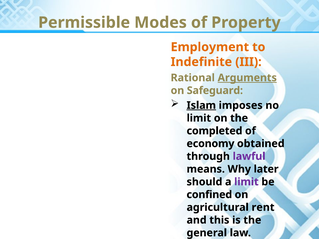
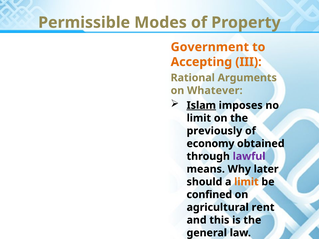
Employment: Employment -> Government
Indefinite: Indefinite -> Accepting
Arguments underline: present -> none
Safeguard: Safeguard -> Whatever
completed: completed -> previously
limit at (246, 182) colour: purple -> orange
